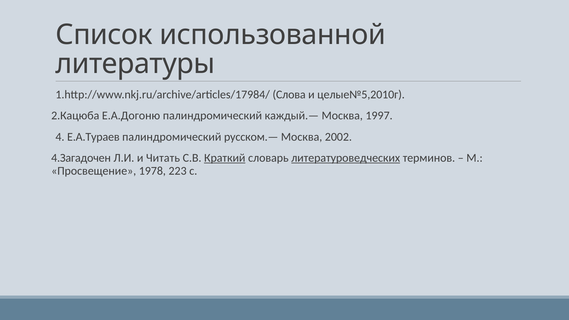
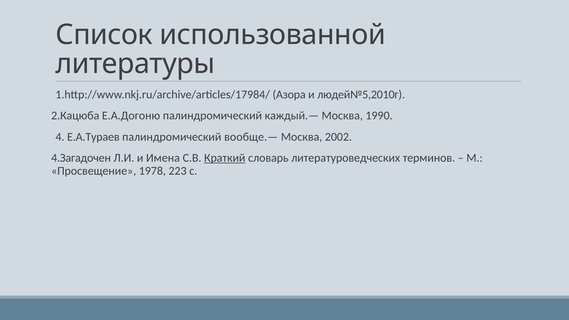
Слова: Слова -> Азора
целые№5,2010г: целые№5,2010г -> людей№5,2010г
1997: 1997 -> 1990
русском.—: русском.— -> вообще.—
Читать: Читать -> Имена
литературоведческих underline: present -> none
